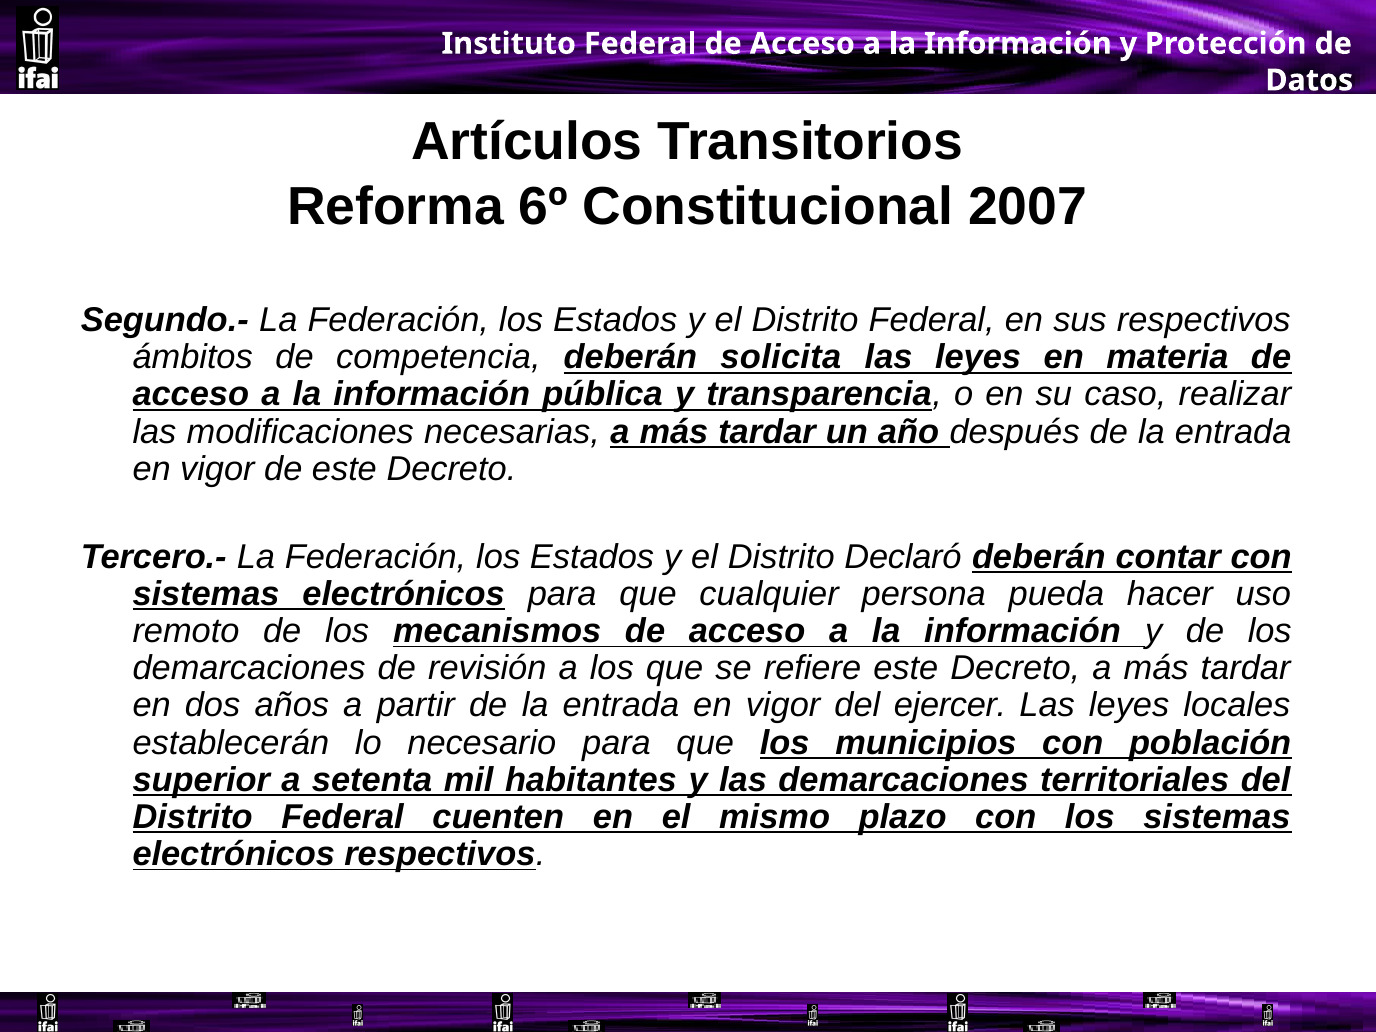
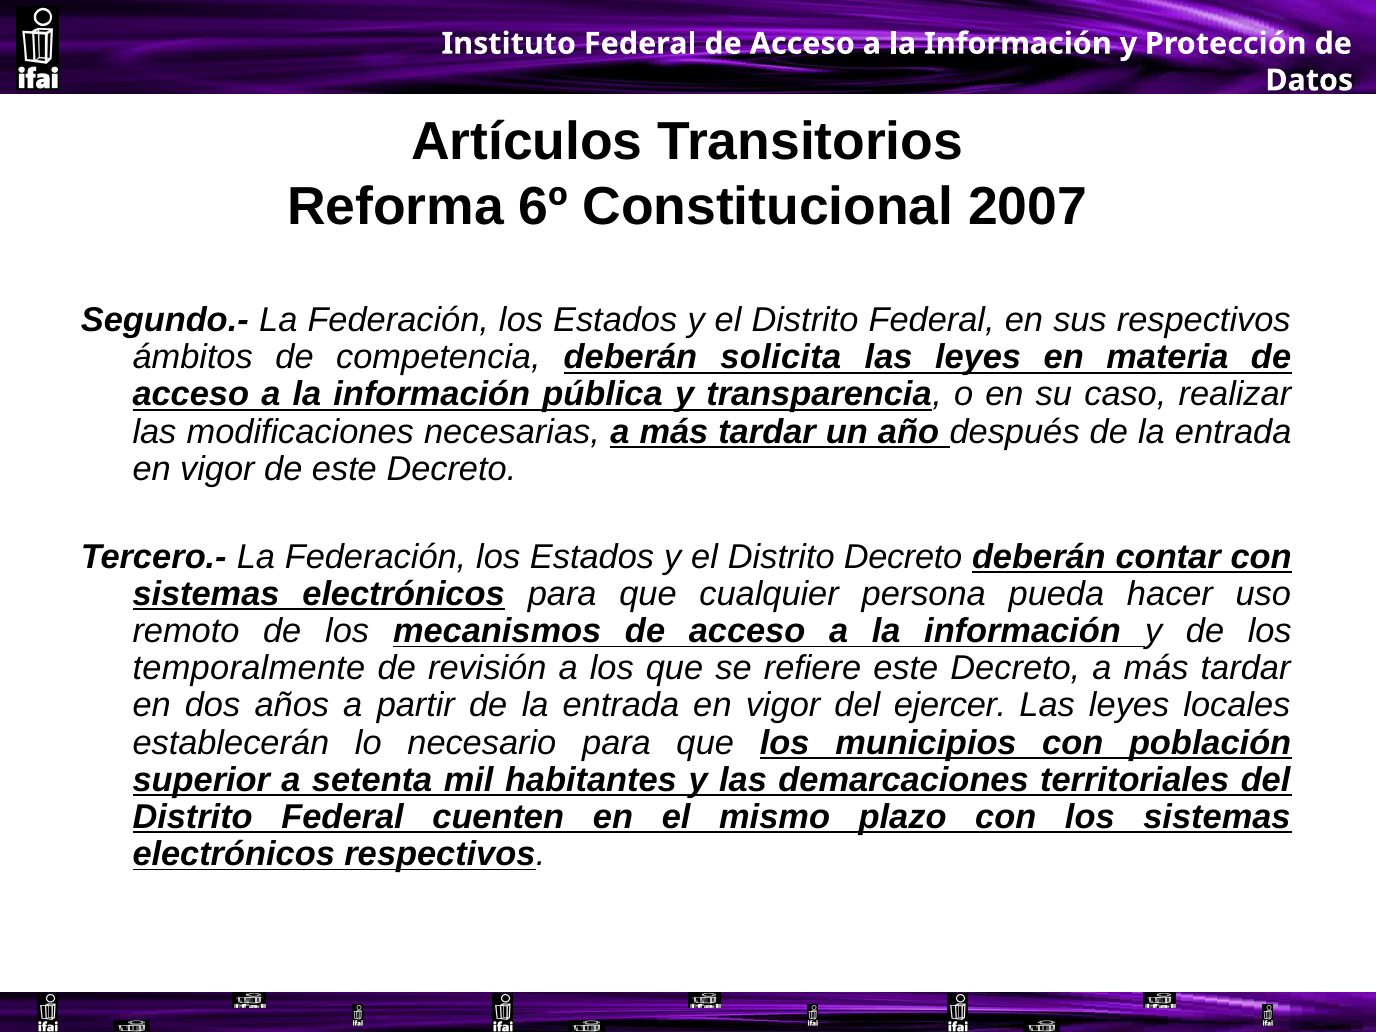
Distrito Declaró: Declaró -> Decreto
demarcaciones at (249, 668): demarcaciones -> temporalmente
